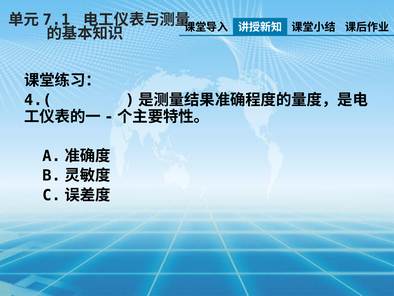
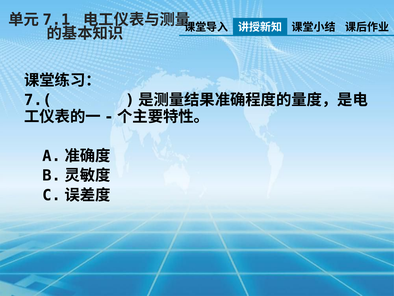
4.(: 4.( -> 7.(
